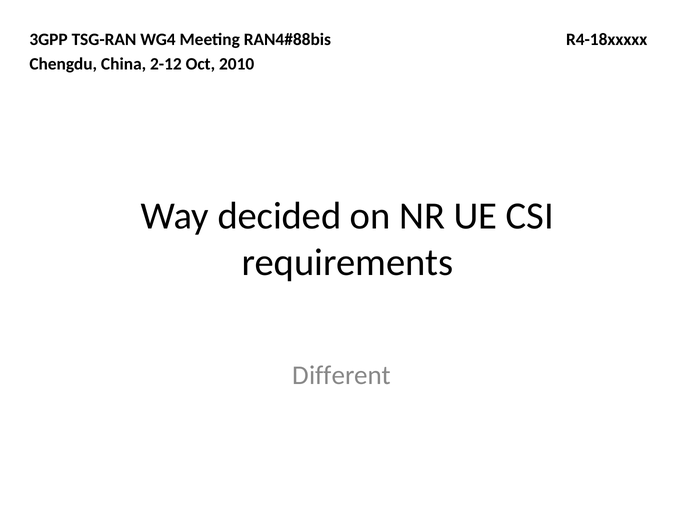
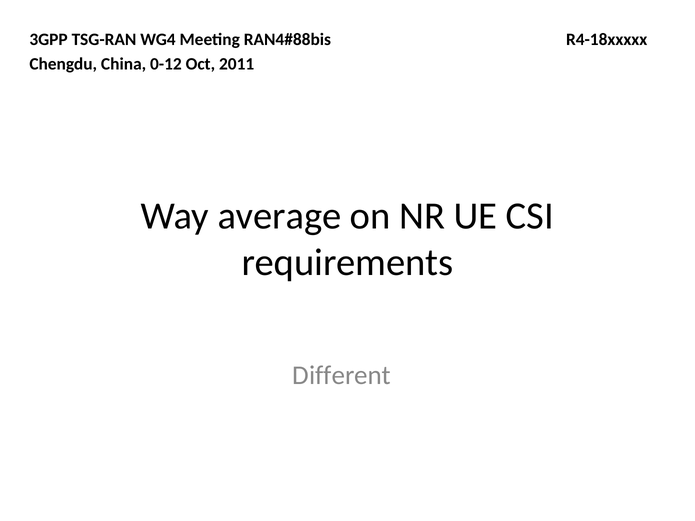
2-12: 2-12 -> 0-12
2010: 2010 -> 2011
decided: decided -> average
